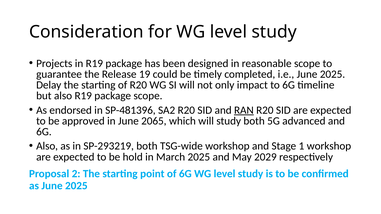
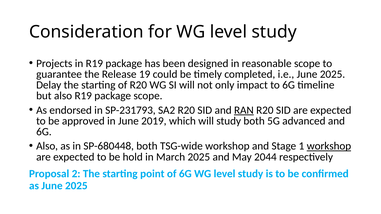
SP-481396: SP-481396 -> SP-231793
2065: 2065 -> 2019
SP-293219: SP-293219 -> SP-680448
workshop at (329, 146) underline: none -> present
2029: 2029 -> 2044
